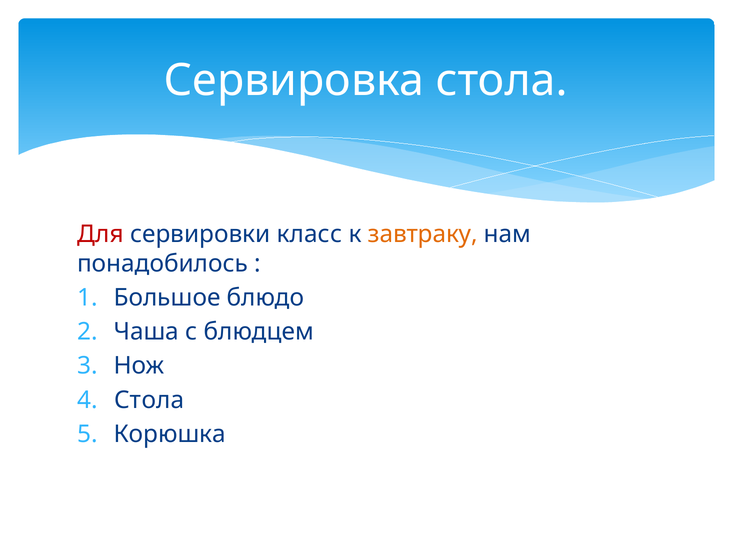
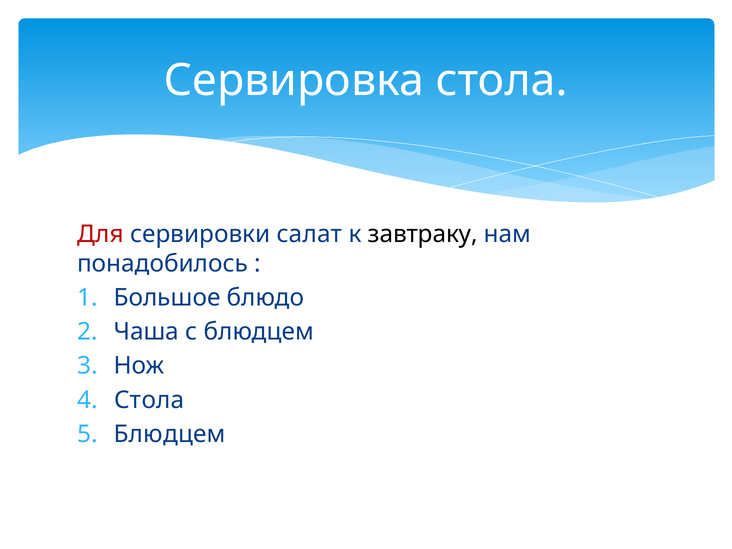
класс: класс -> салат
завтраку colour: orange -> black
Корюшка at (170, 434): Корюшка -> Блюдцем
